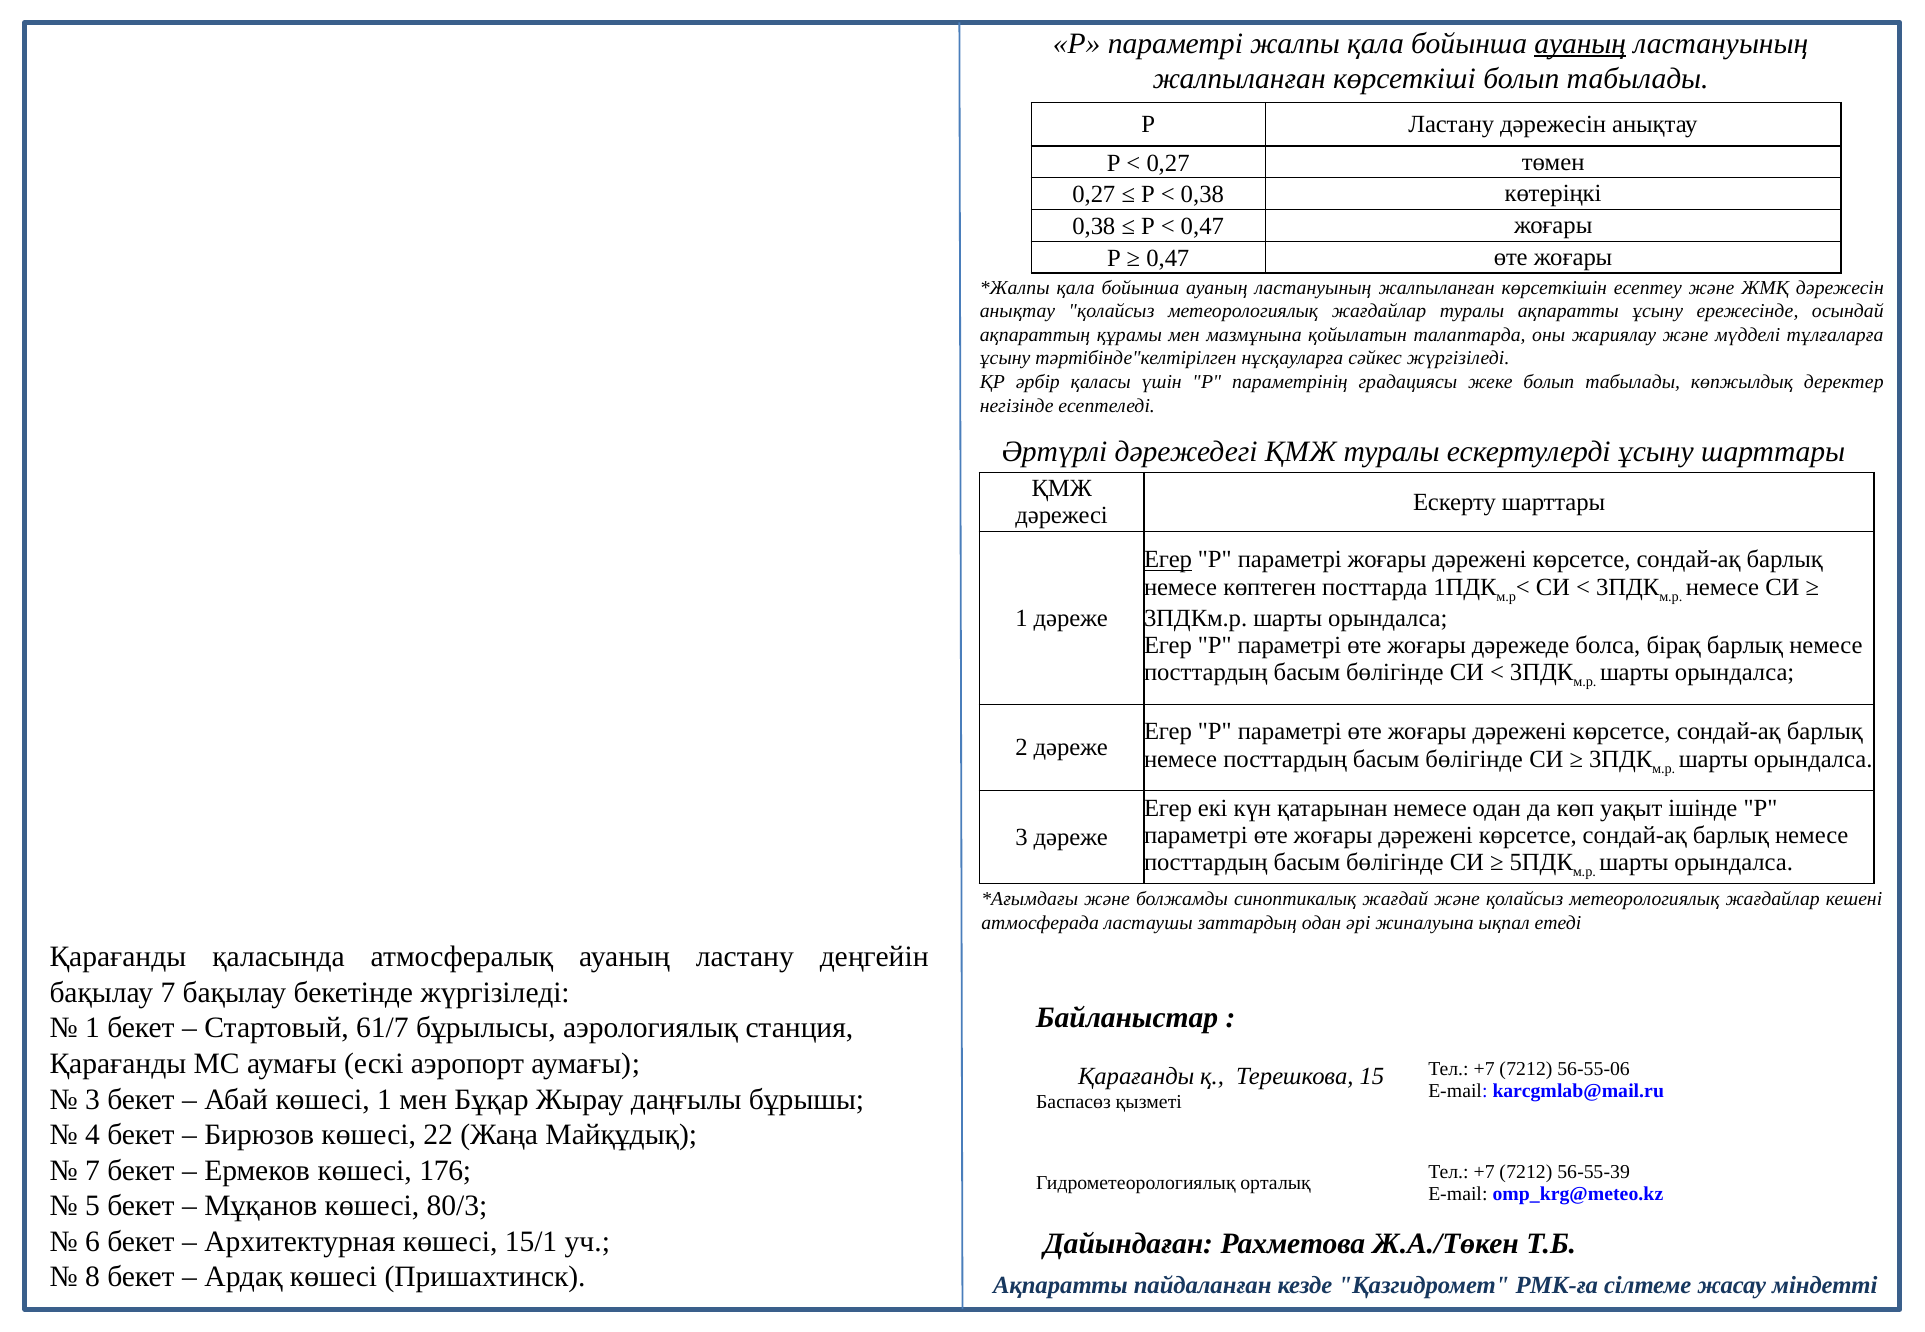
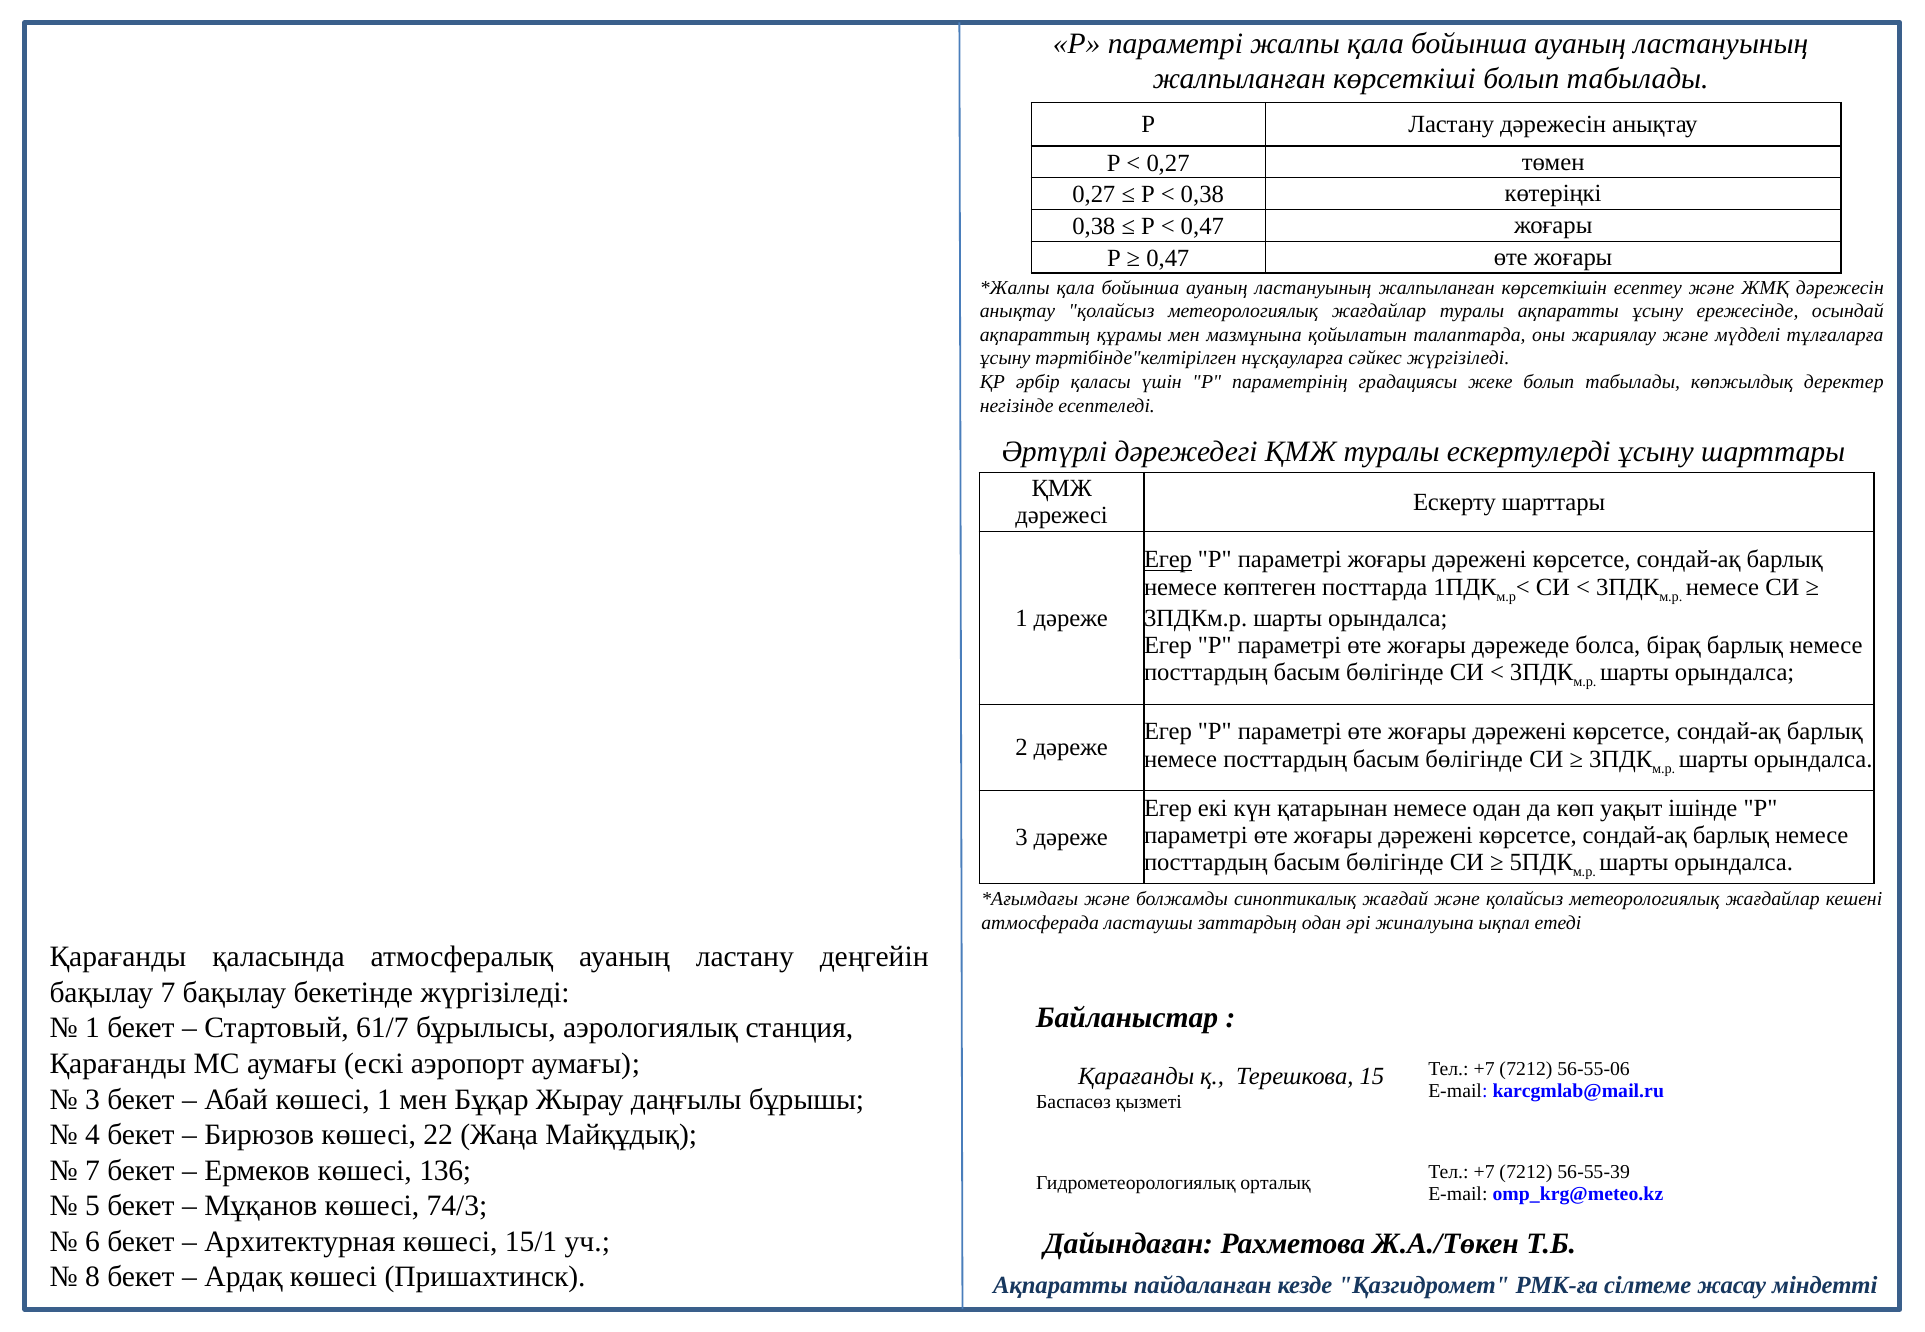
ауаның at (1580, 43) underline: present -> none
176: 176 -> 136
80/3: 80/3 -> 74/3
